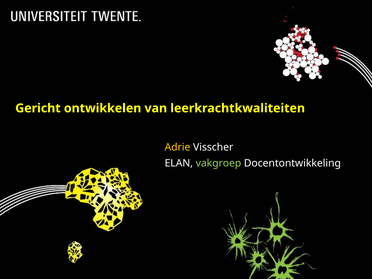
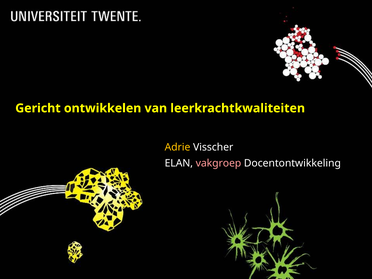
vakgroep colour: light green -> pink
